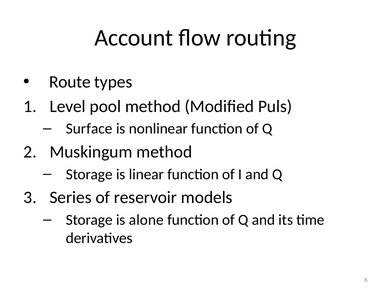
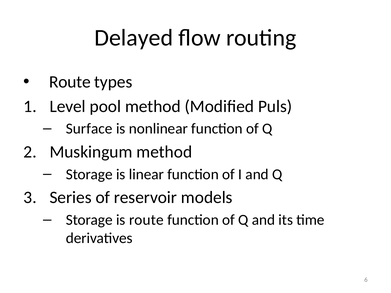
Account: Account -> Delayed
is alone: alone -> route
